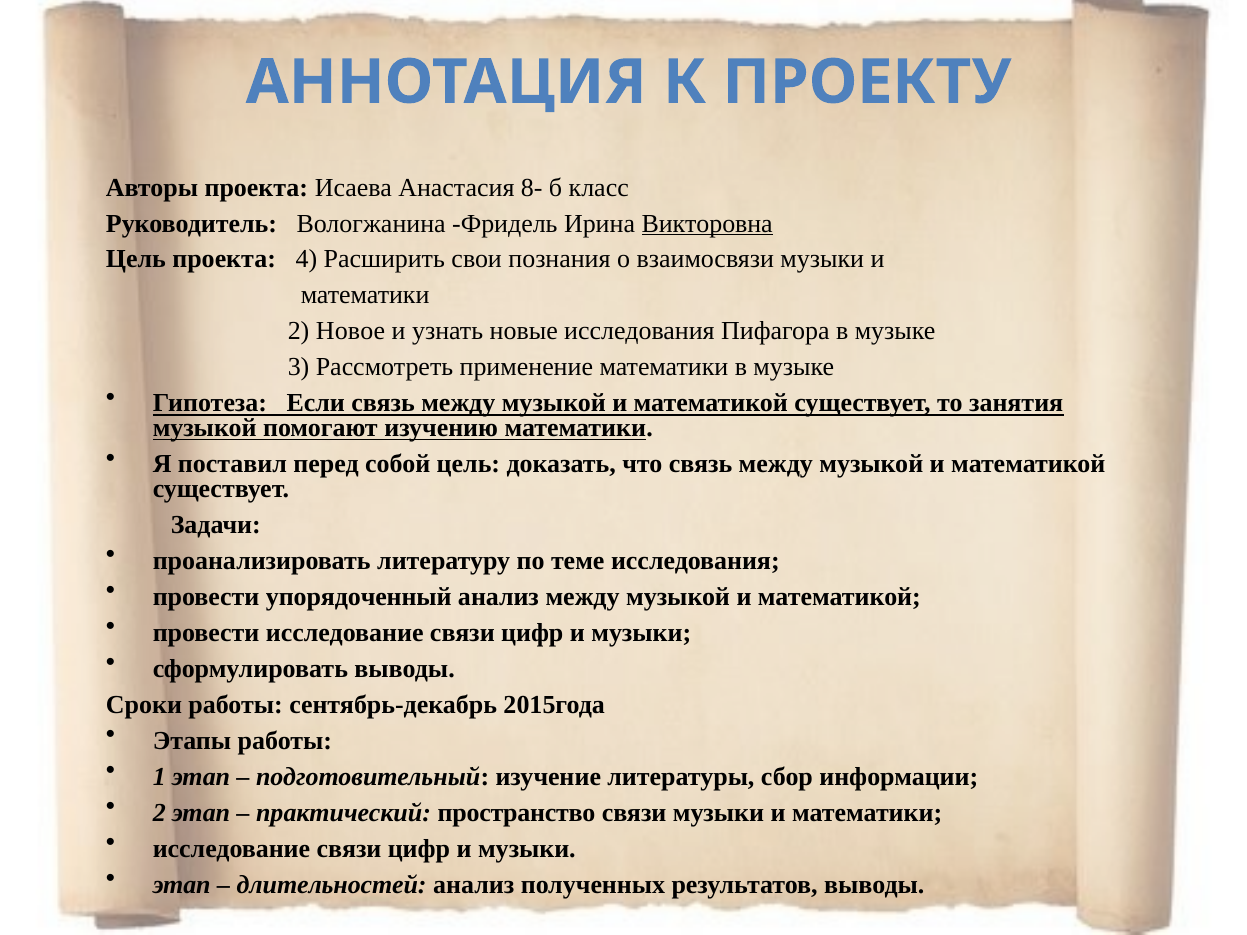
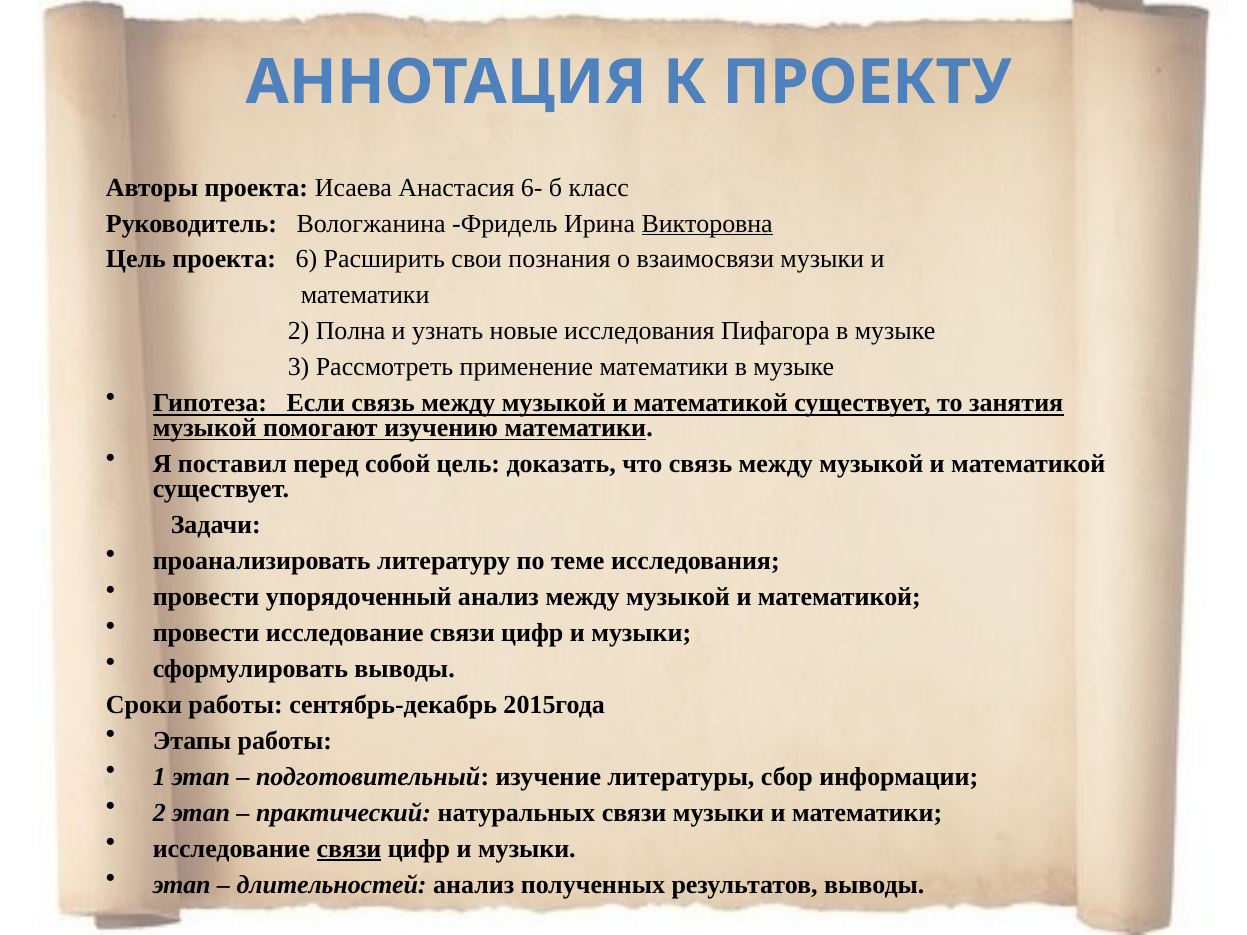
8-: 8- -> 6-
4: 4 -> 6
Новое: Новое -> Полна
пространство: пространство -> натуральных
связи at (349, 849) underline: none -> present
